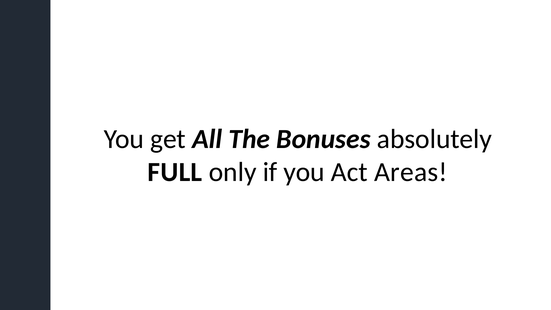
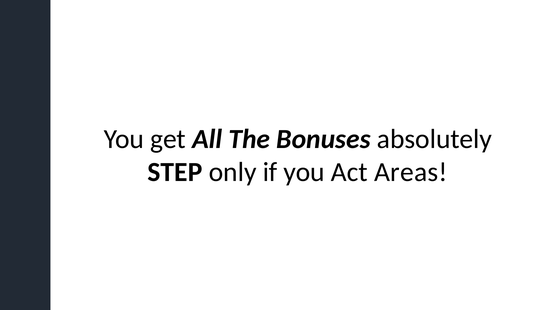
FULL: FULL -> STEP
